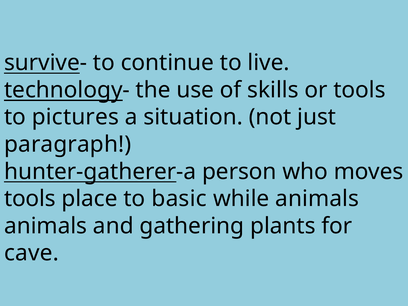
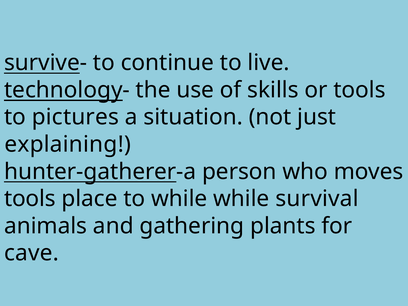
paragraph: paragraph -> explaining
to basic: basic -> while
while animals: animals -> survival
